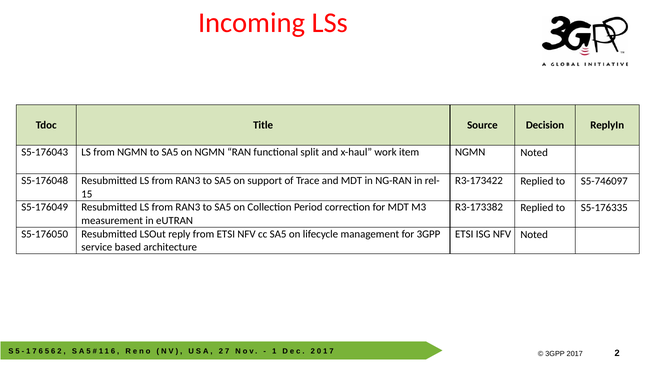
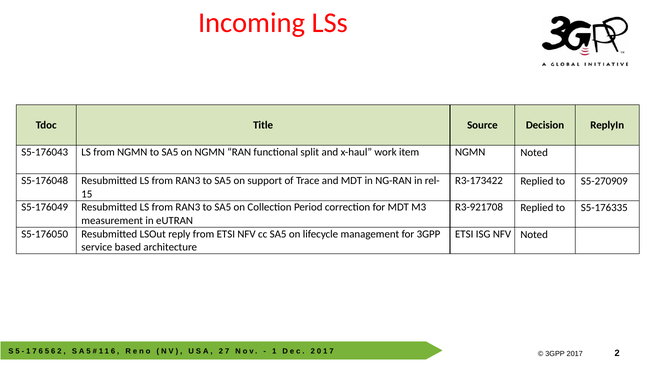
S5-746097: S5-746097 -> S5-270909
R3-173382: R3-173382 -> R3-921708
